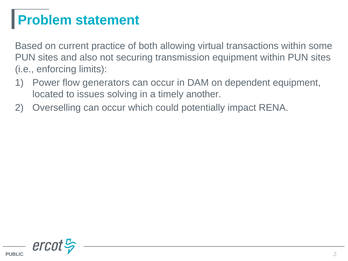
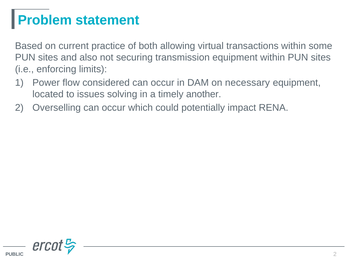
generators: generators -> considered
dependent: dependent -> necessary
